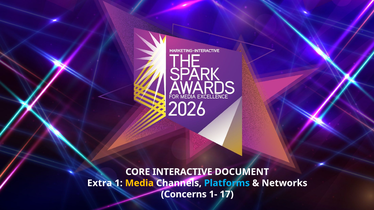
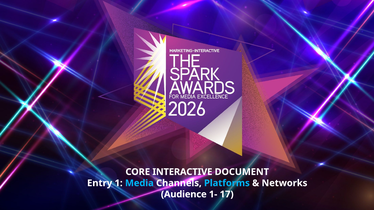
Extra: Extra -> Entry
Media colour: yellow -> light blue
Concerns: Concerns -> Audience
